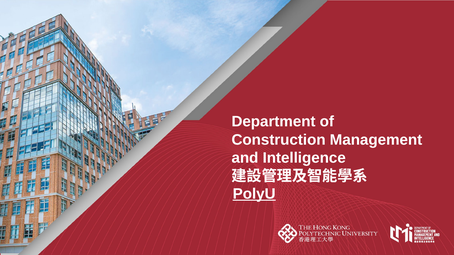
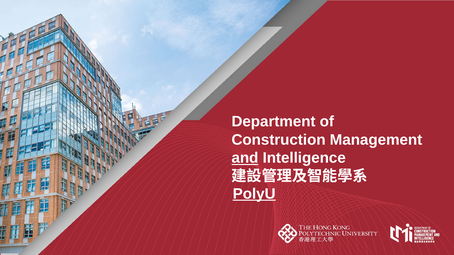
and underline: none -> present
